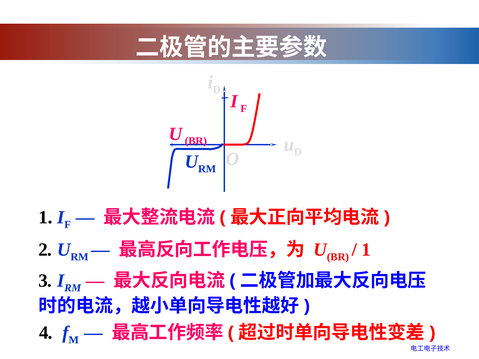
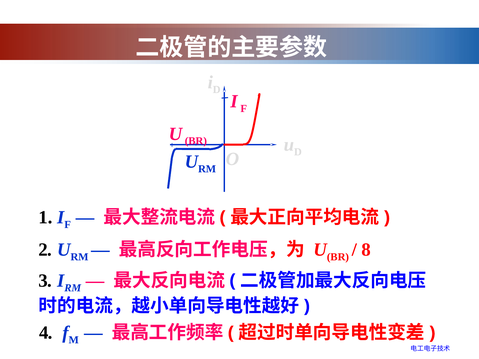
1 at (366, 250): 1 -> 8
